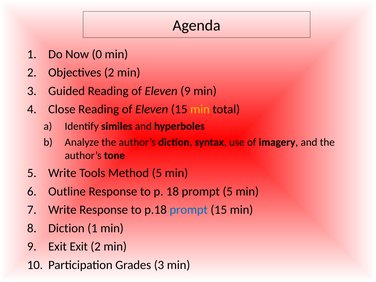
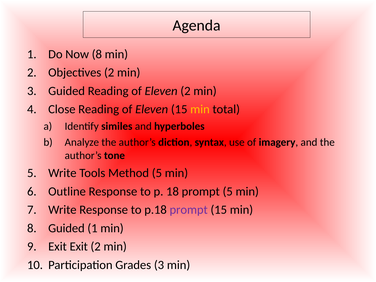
Now 0: 0 -> 8
Eleven 9: 9 -> 2
prompt at (189, 210) colour: blue -> purple
Diction at (66, 228): Diction -> Guided
